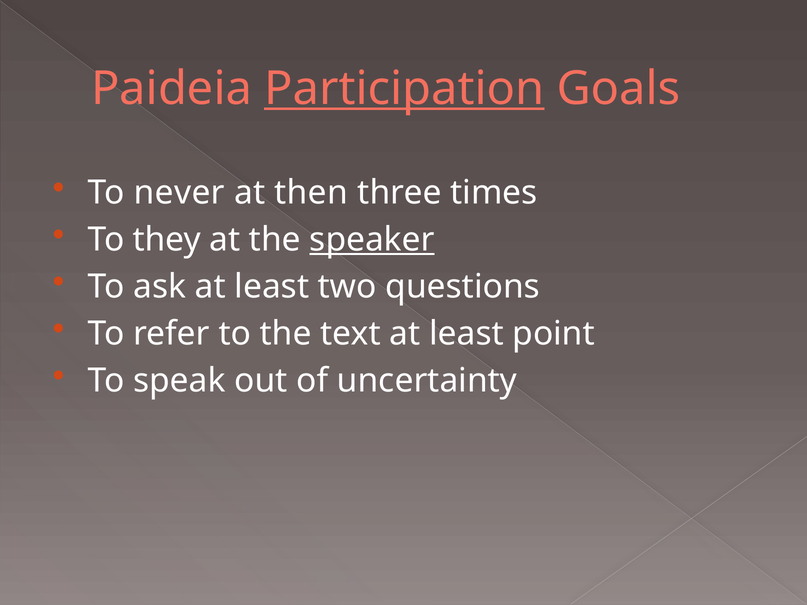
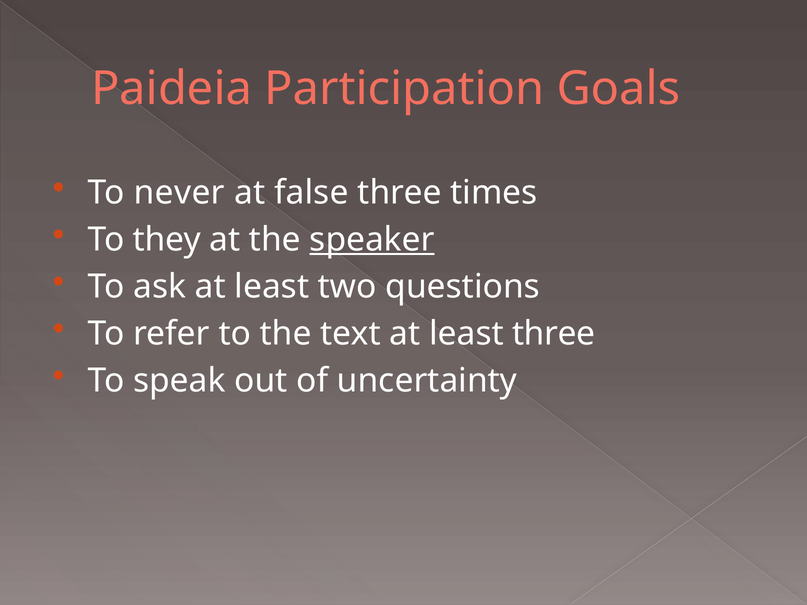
Participation underline: present -> none
then: then -> false
least point: point -> three
